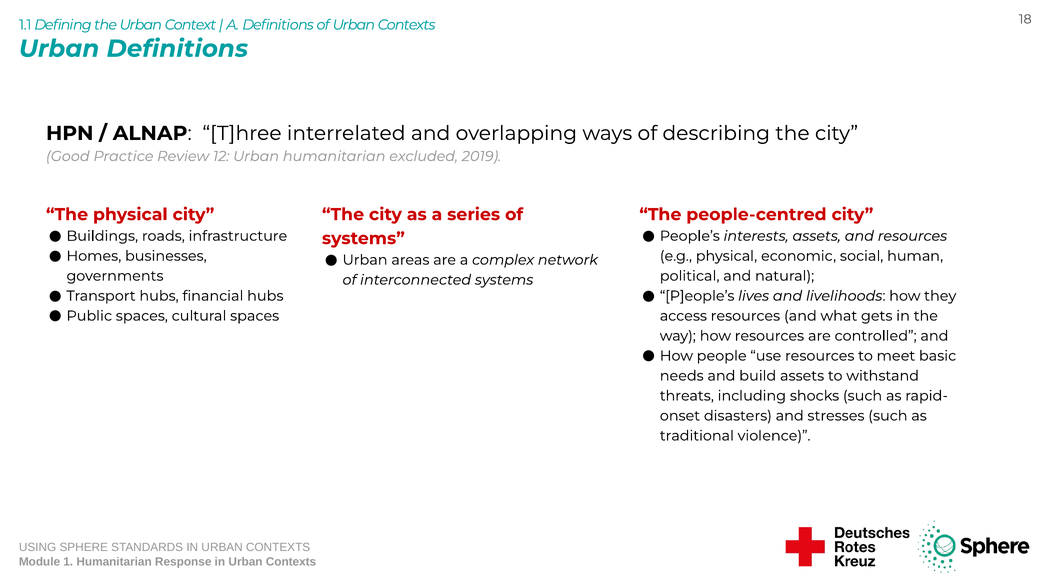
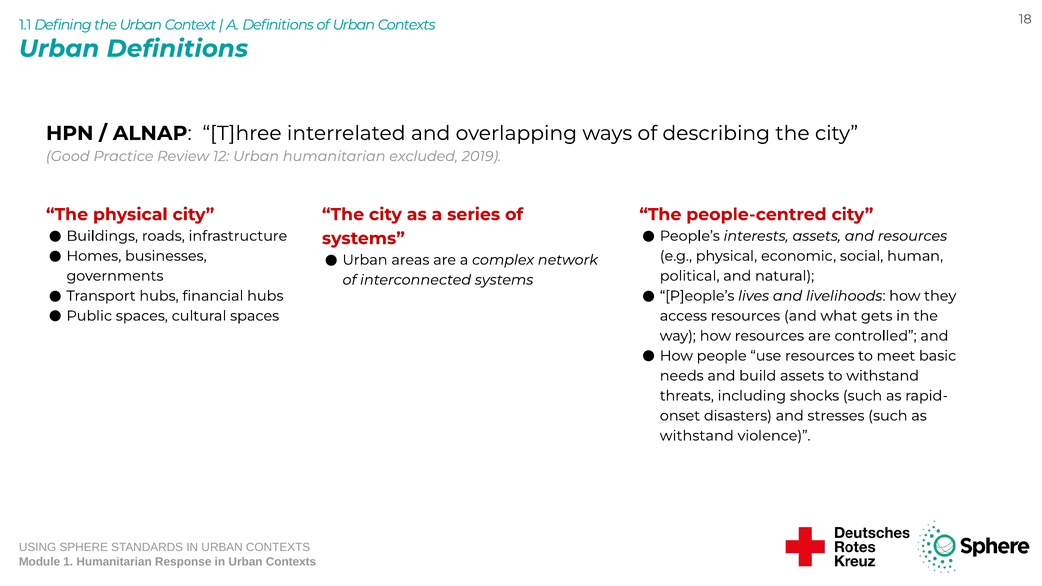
traditional at (697, 436): traditional -> withstand
